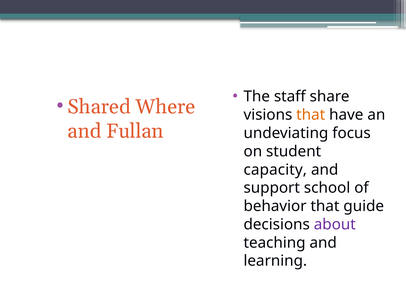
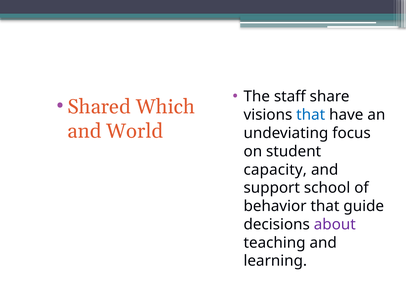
Where: Where -> Which
that at (311, 115) colour: orange -> blue
Fullan: Fullan -> World
